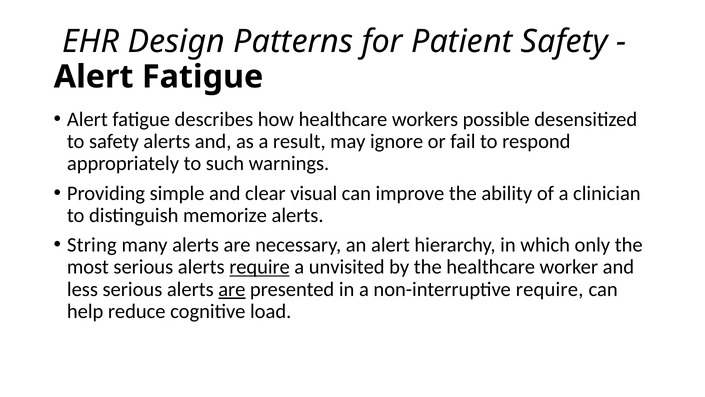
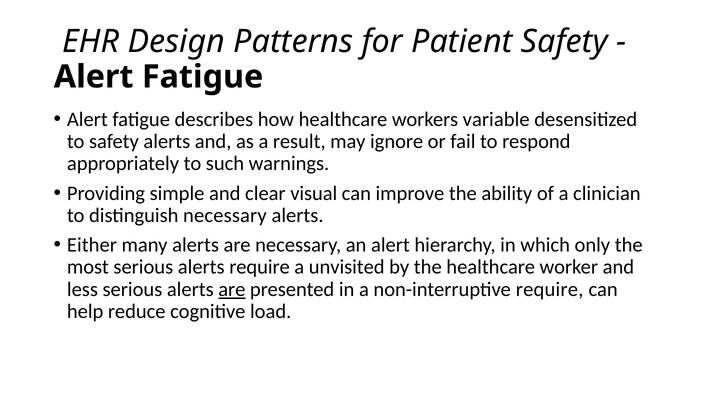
possible: possible -> variable
distinguish memorize: memorize -> necessary
String: String -> Either
require at (260, 267) underline: present -> none
